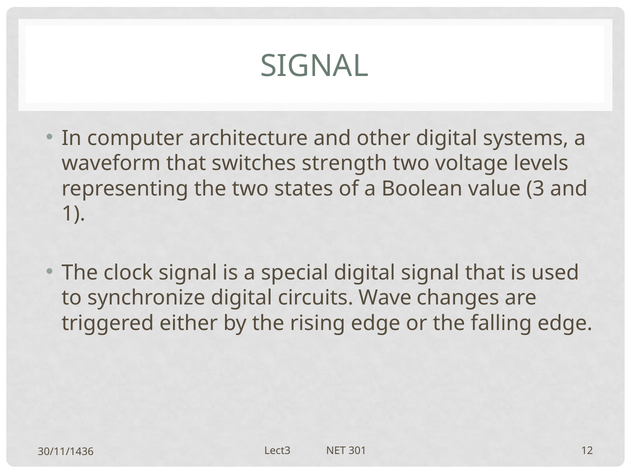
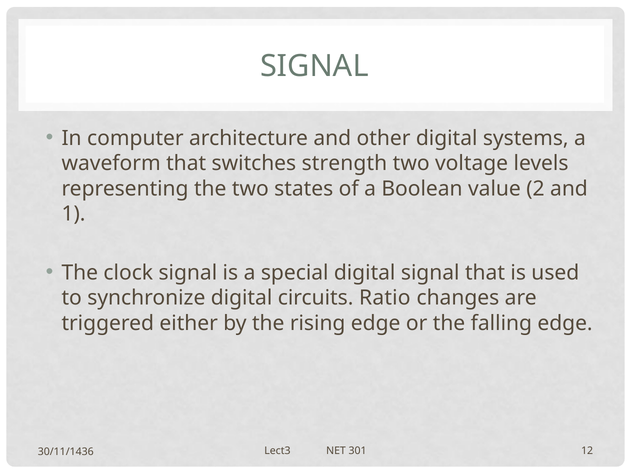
3: 3 -> 2
Wave: Wave -> Ratio
